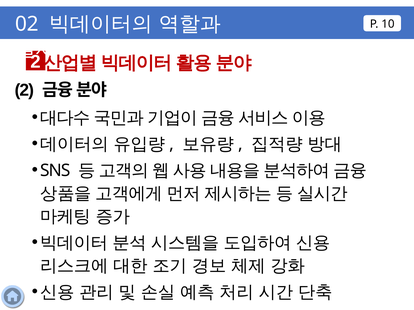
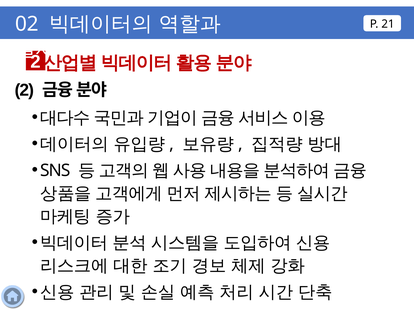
10: 10 -> 21
